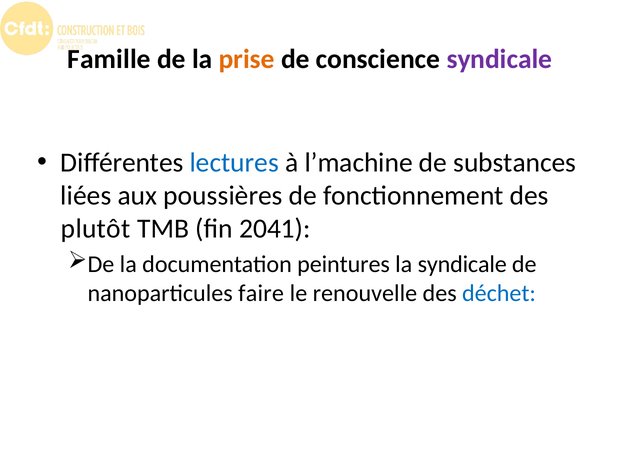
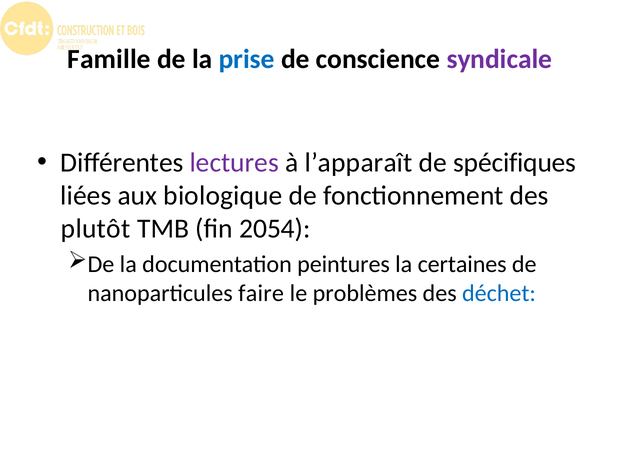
prise colour: orange -> blue
lectures colour: blue -> purple
l’machine: l’machine -> l’apparaît
substances: substances -> spécifiques
poussières: poussières -> biologique
2041: 2041 -> 2054
la syndicale: syndicale -> certaines
renouvelle: renouvelle -> problèmes
